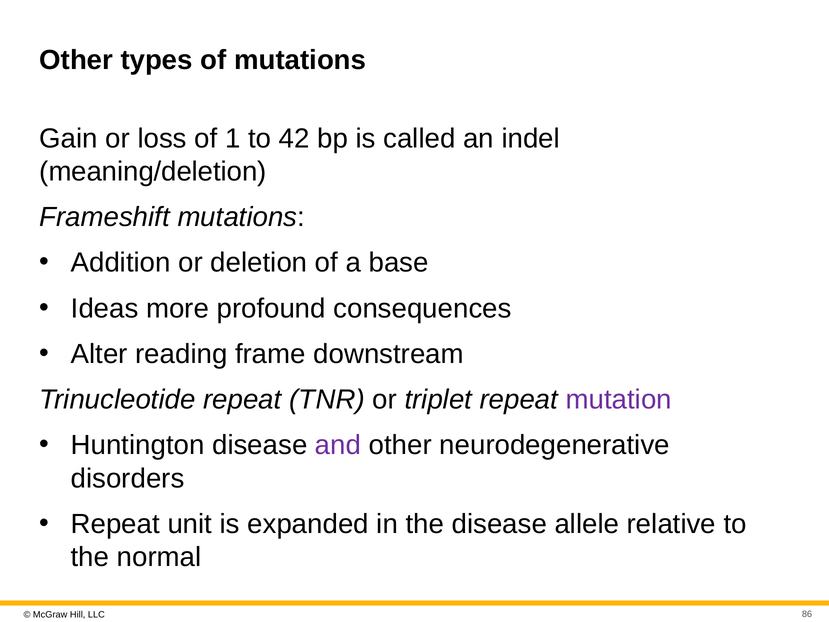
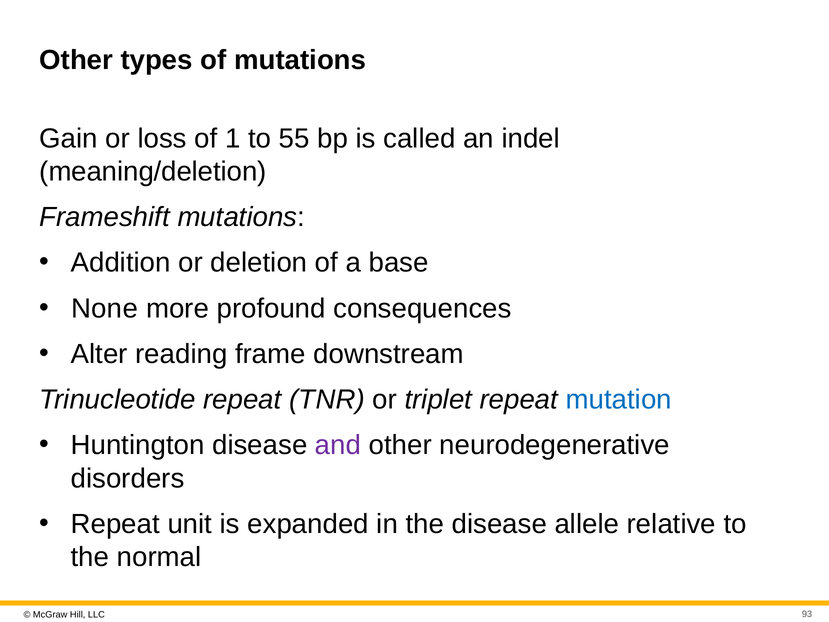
42: 42 -> 55
Ideas: Ideas -> None
mutation colour: purple -> blue
86: 86 -> 93
